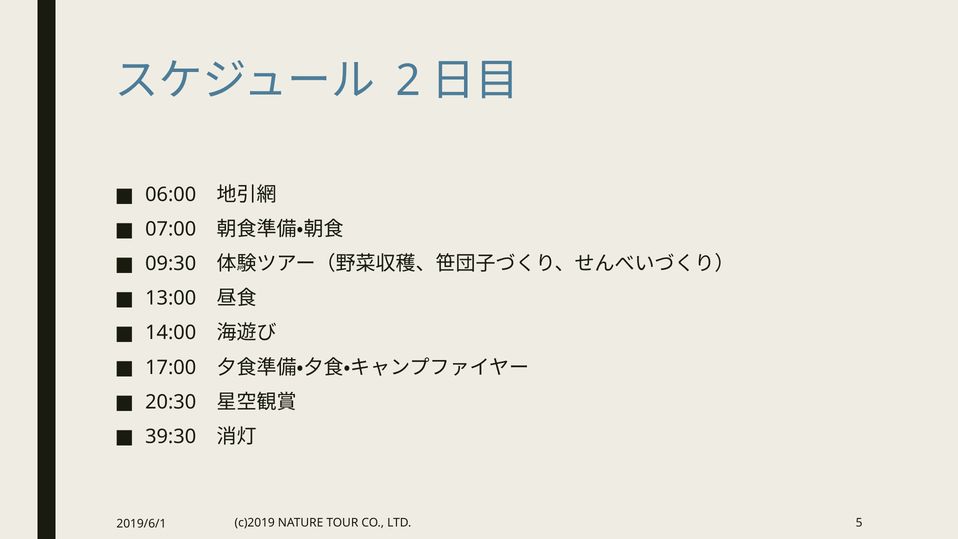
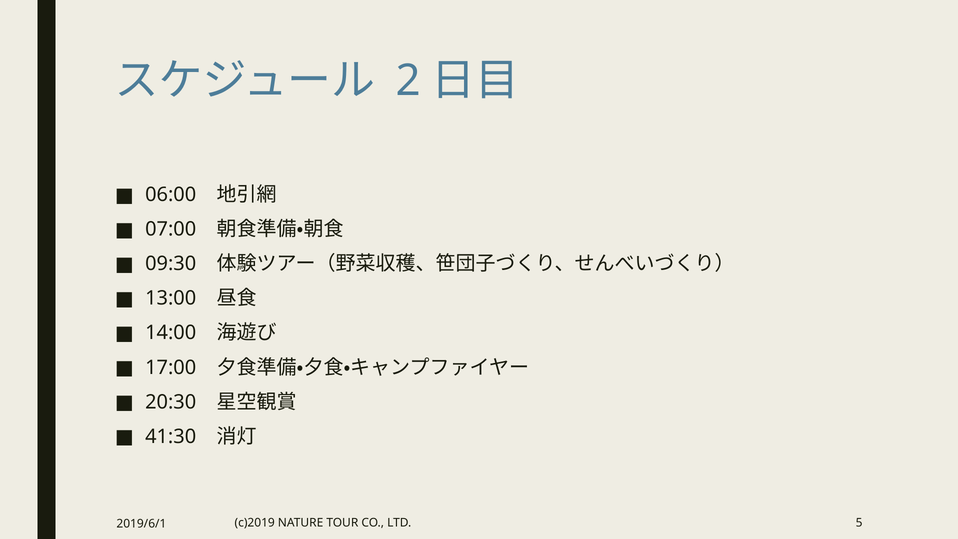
39:30: 39:30 -> 41:30
